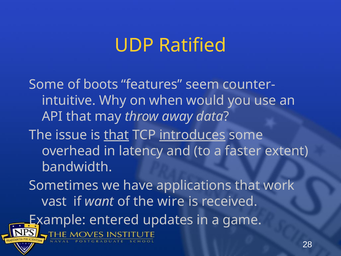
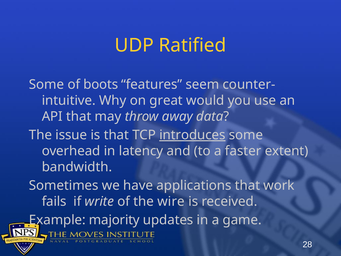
when: when -> great
that at (116, 135) underline: present -> none
vast: vast -> fails
want: want -> write
entered: entered -> majority
